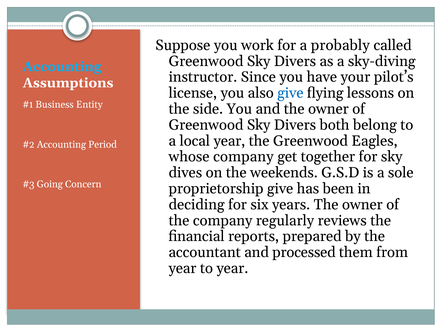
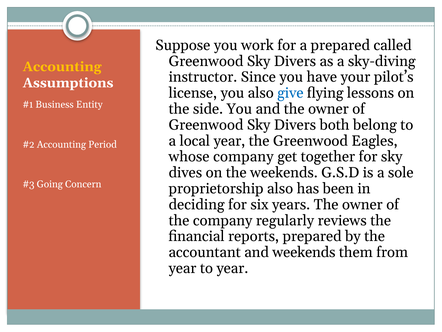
a probably: probably -> prepared
Accounting at (62, 67) colour: light blue -> yellow
proprietorship give: give -> also
and processed: processed -> weekends
